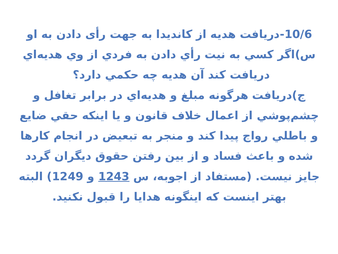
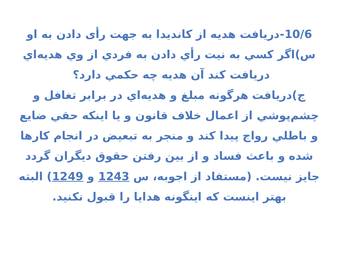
1249 underline: none -> present
